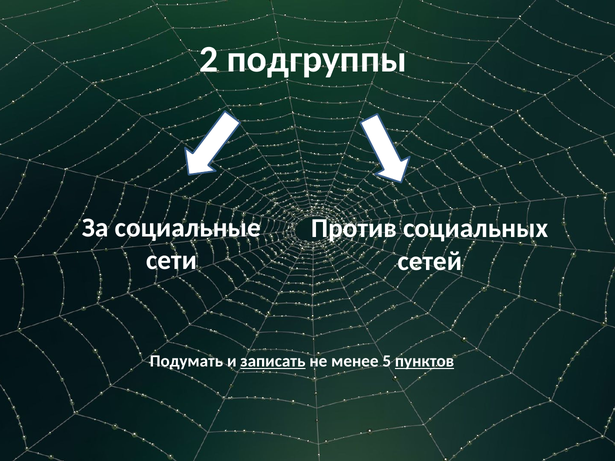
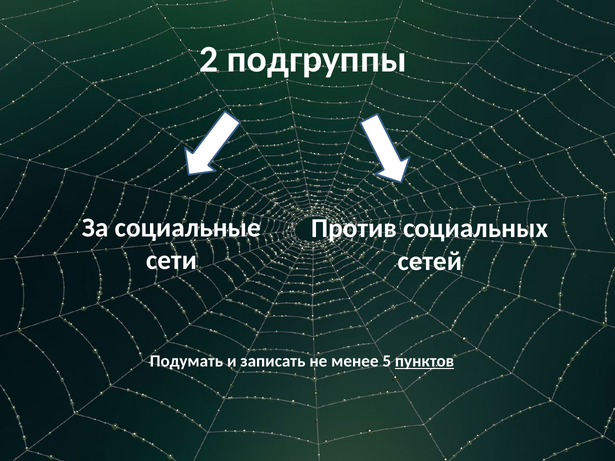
записать underline: present -> none
